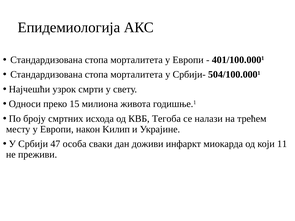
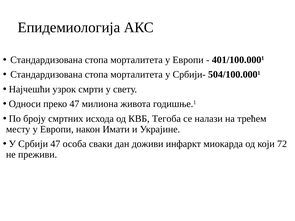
преко 15: 15 -> 47
Kилип: Kилип -> Имати
11: 11 -> 72
